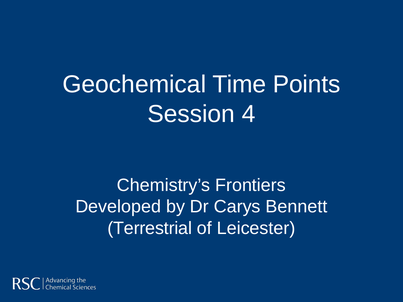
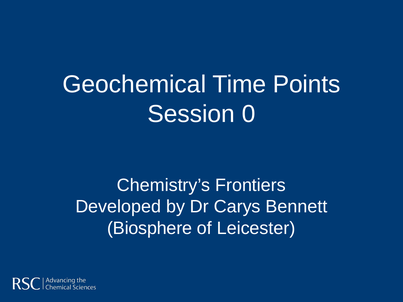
4: 4 -> 0
Terrestrial: Terrestrial -> Biosphere
